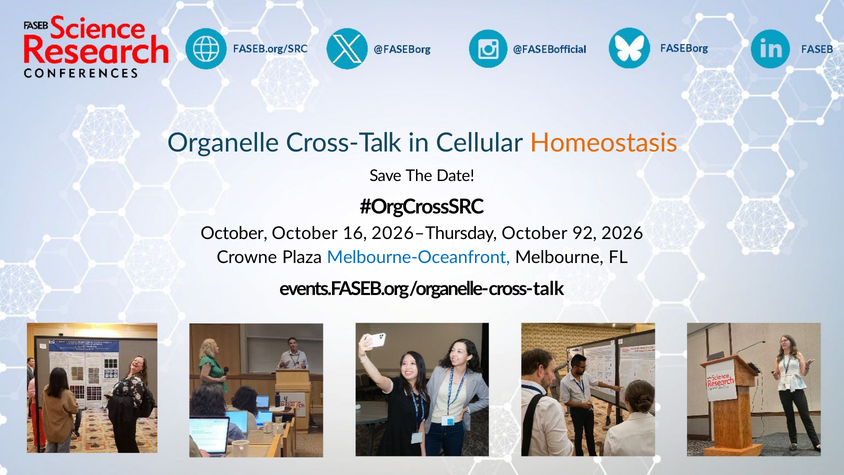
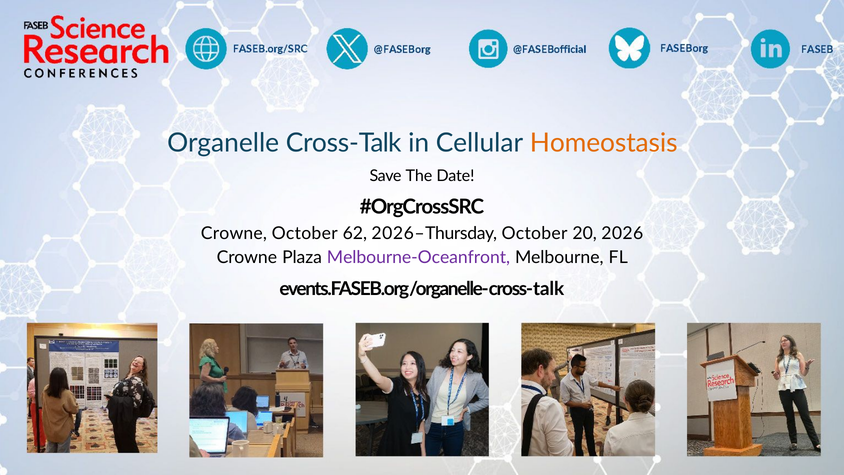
October at (234, 233): October -> Crowne
16: 16 -> 62
92: 92 -> 20
Melbourne-Oceanfront colour: blue -> purple
